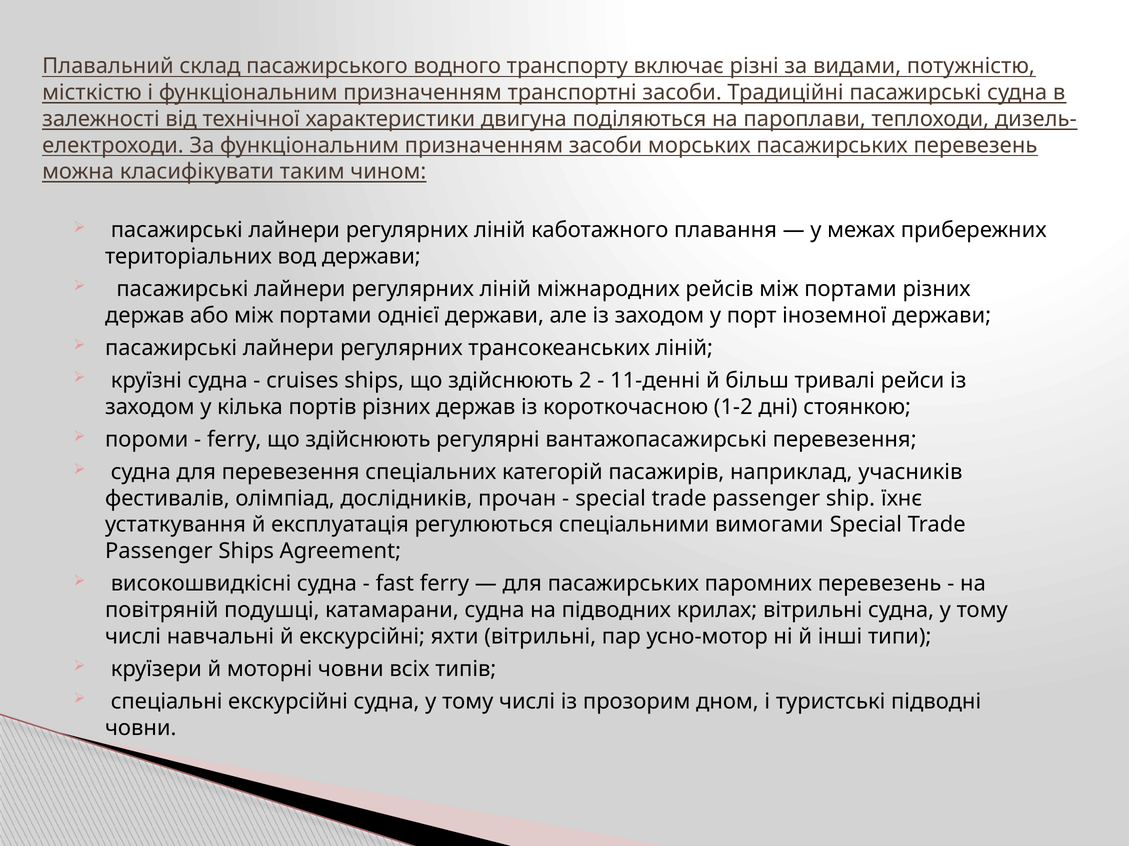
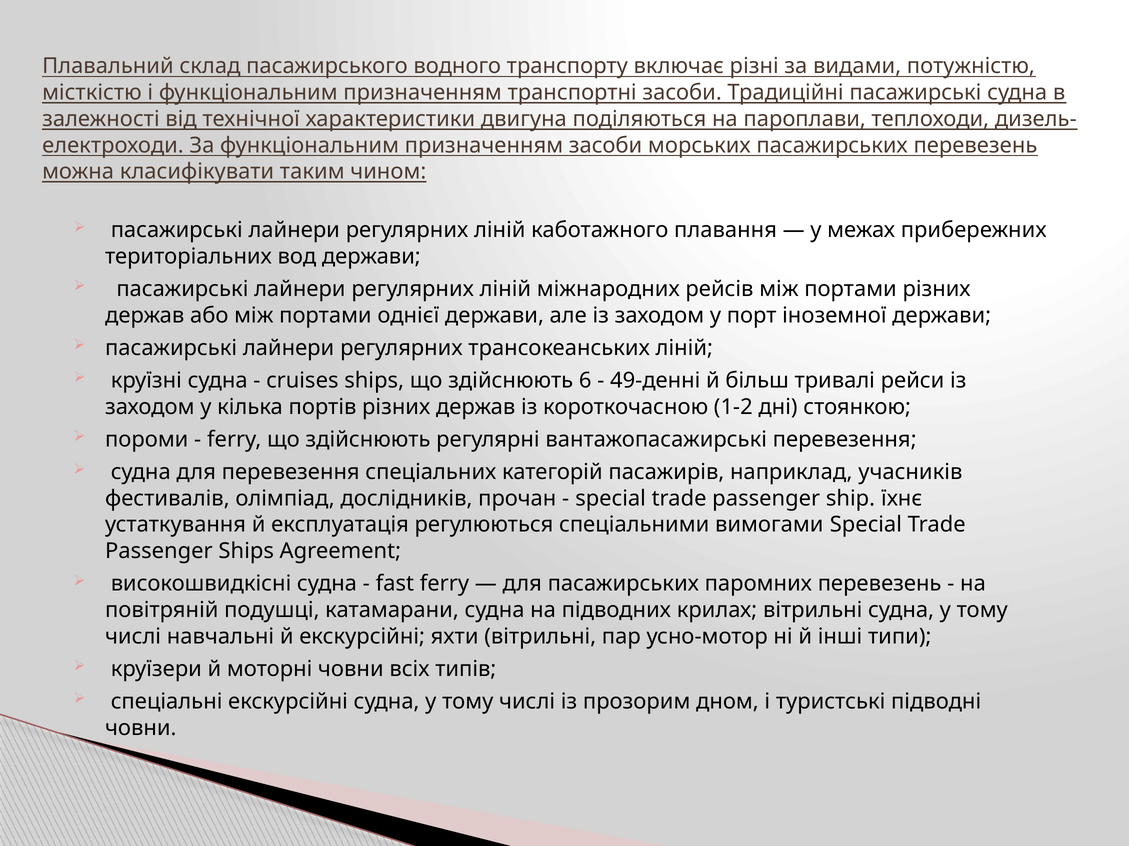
2: 2 -> 6
11-денні: 11-денні -> 49-денні
